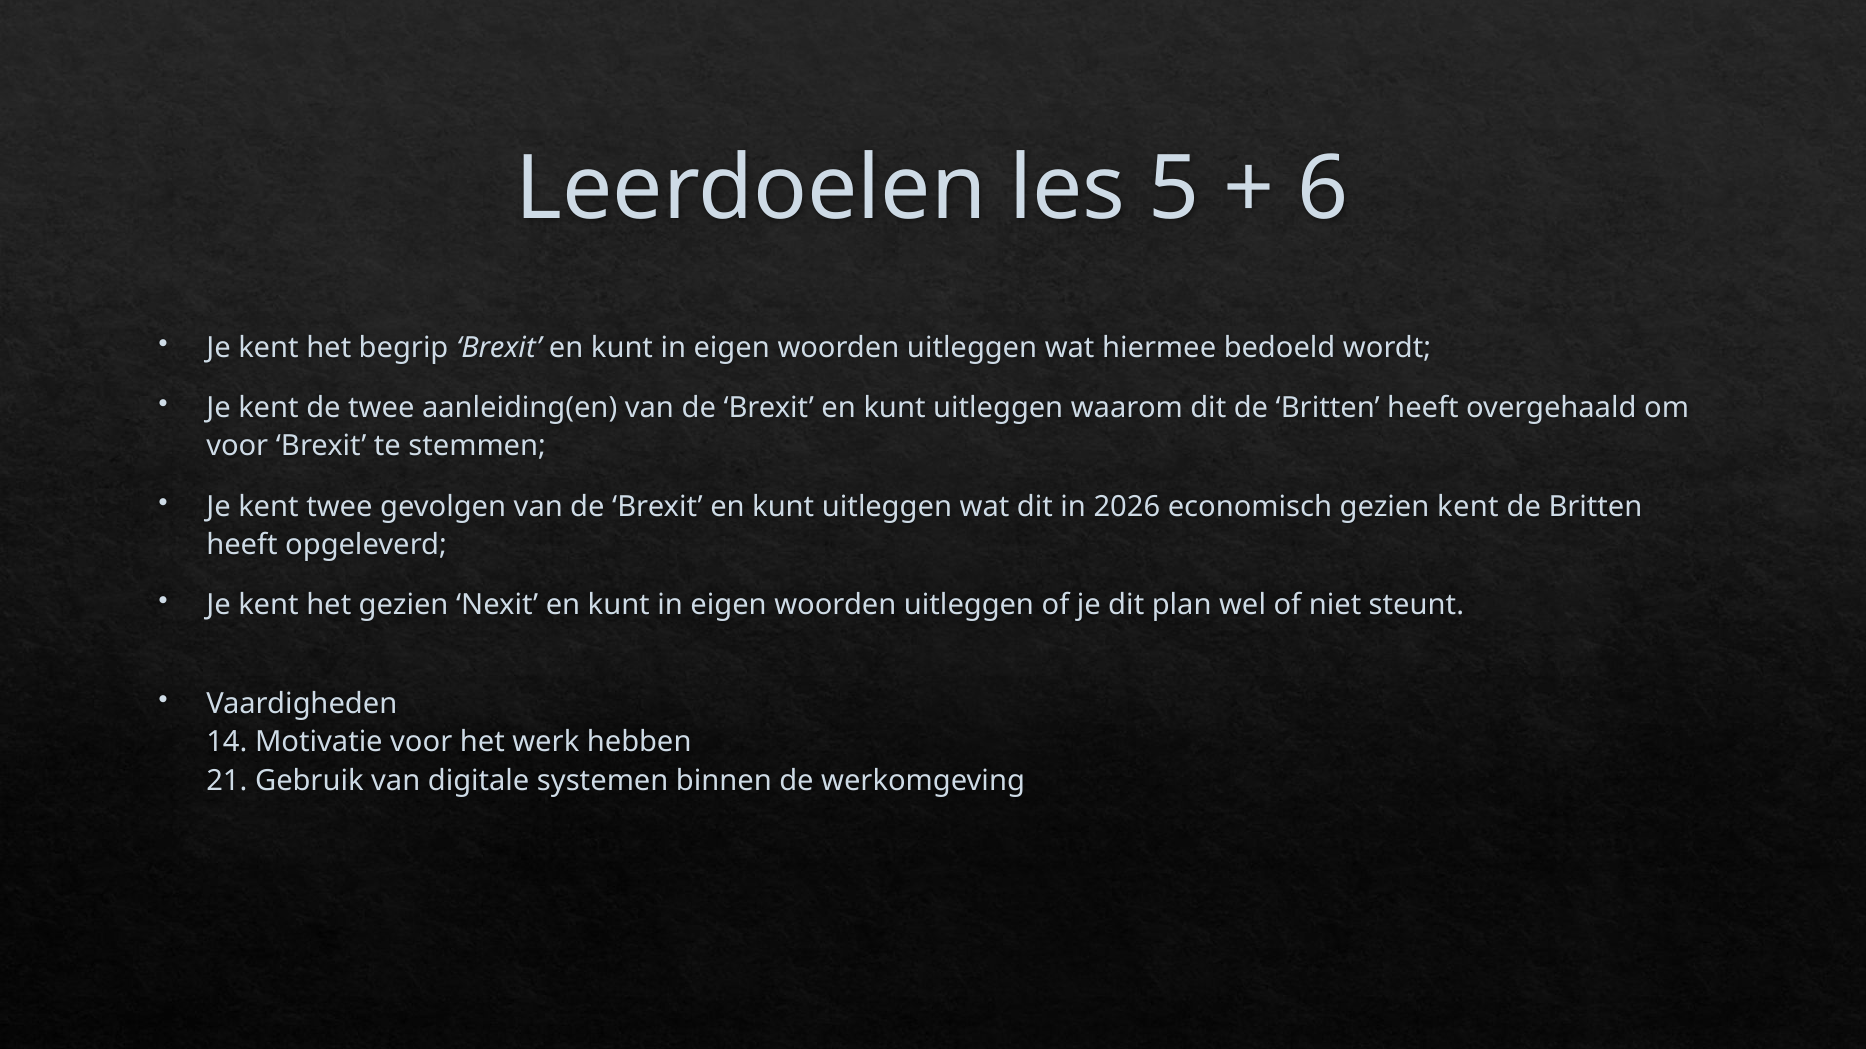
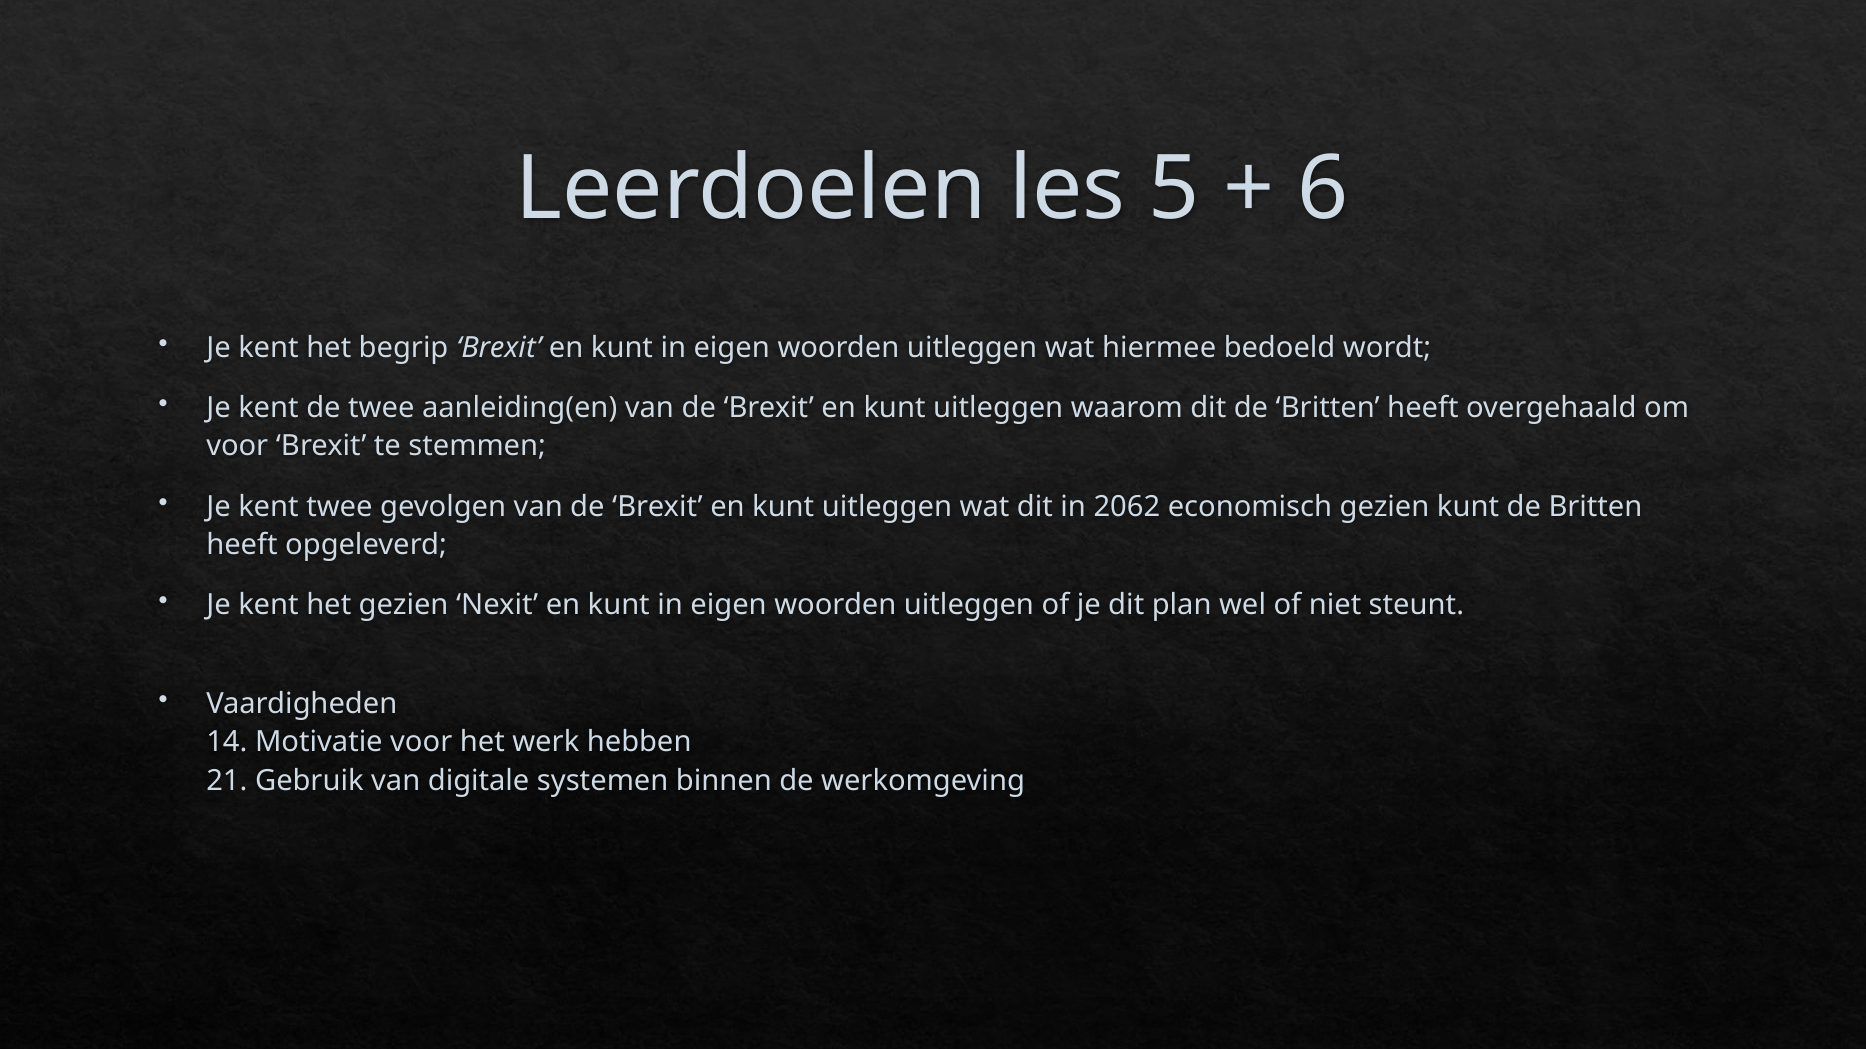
2026: 2026 -> 2062
gezien kent: kent -> kunt
